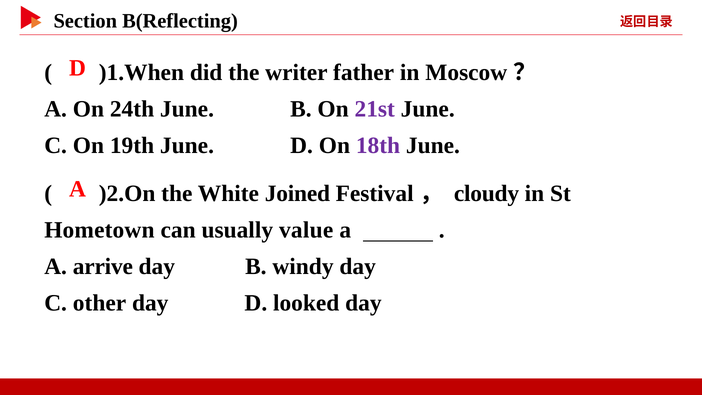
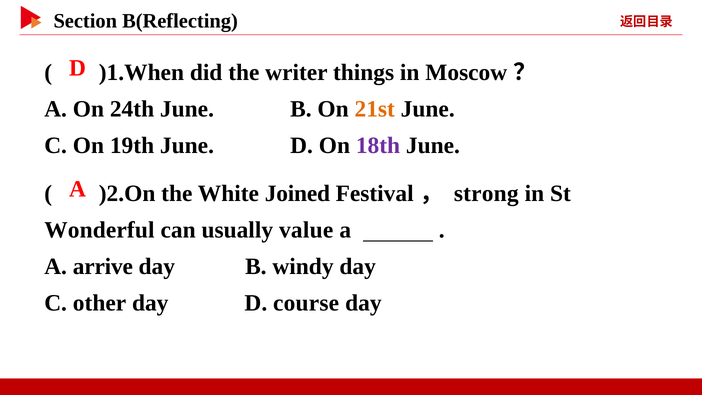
father: father -> things
21st colour: purple -> orange
cloudy: cloudy -> strong
Hometown: Hometown -> Wonderful
looked: looked -> course
